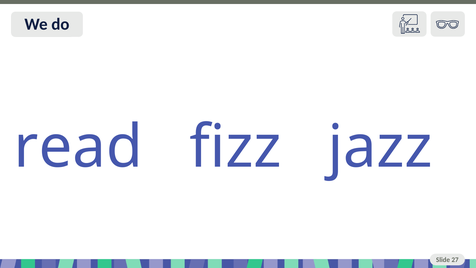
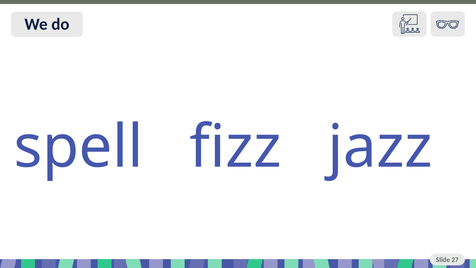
read: read -> spell
